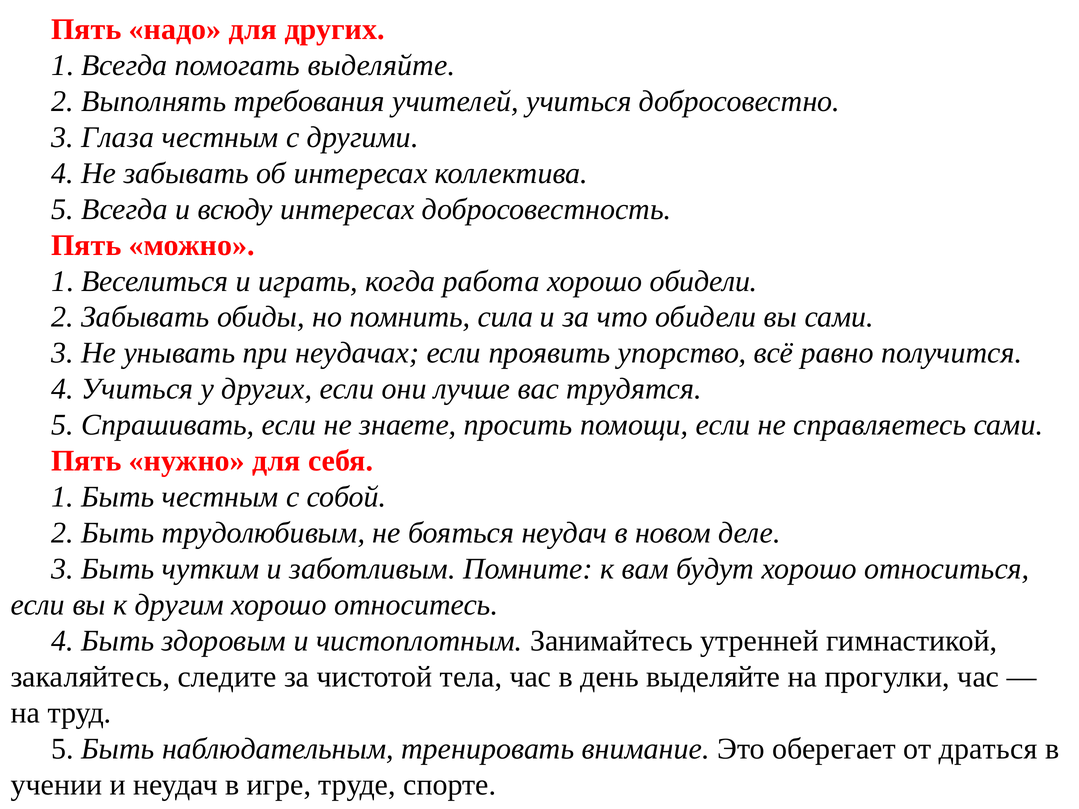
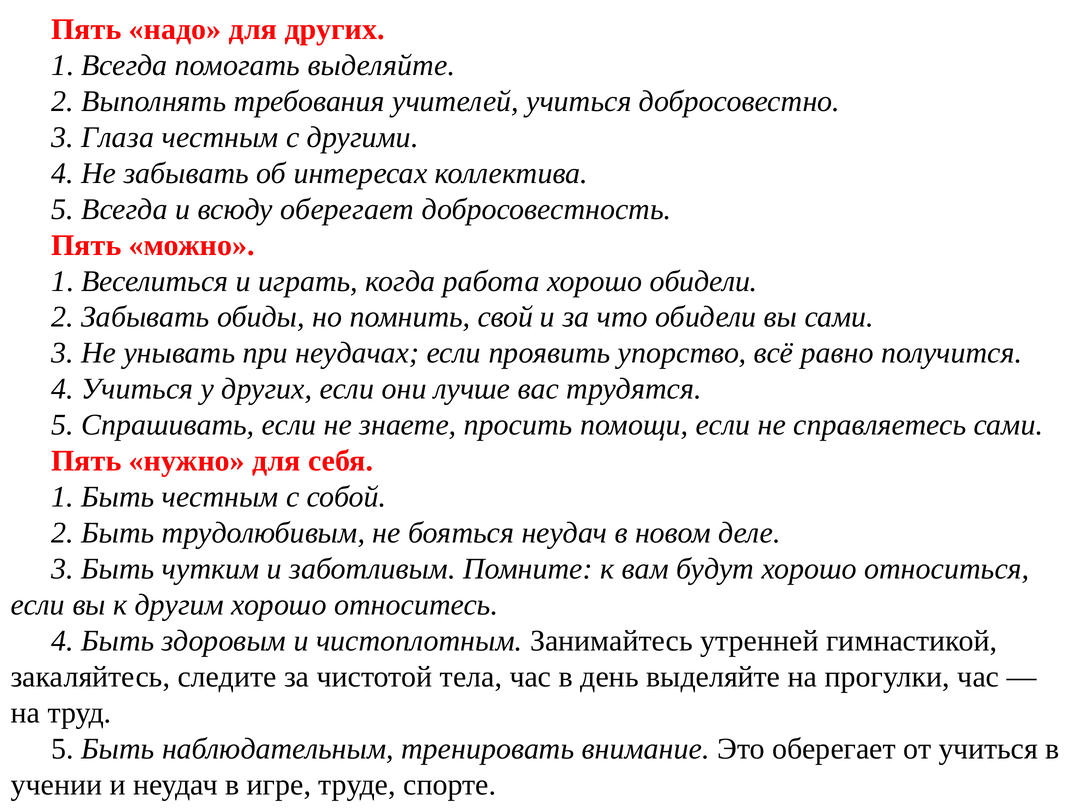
всюду интересах: интересах -> оберегает
сила: сила -> свой
от драться: драться -> учиться
